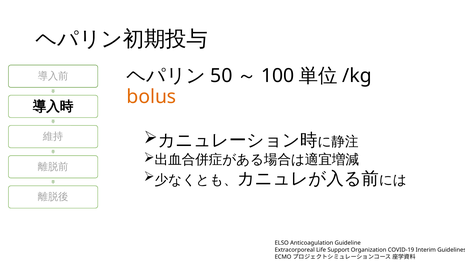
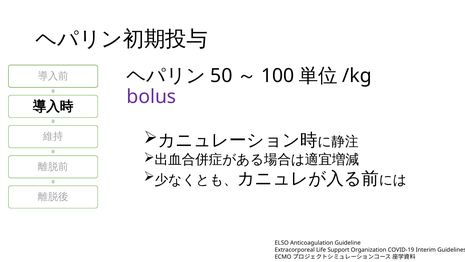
bolus colour: orange -> purple
